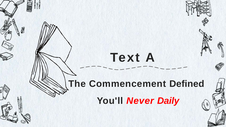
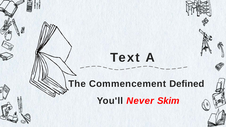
Daily: Daily -> Skim
